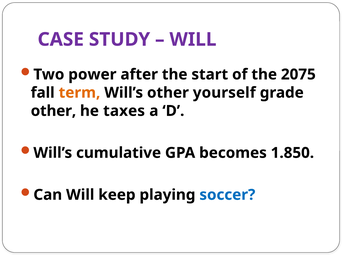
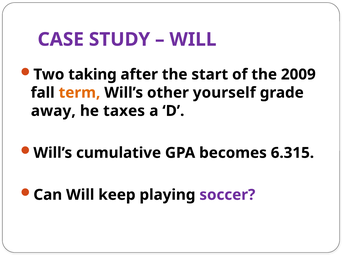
power: power -> taking
2075: 2075 -> 2009
other at (53, 111): other -> away
1.850: 1.850 -> 6.315
soccer colour: blue -> purple
